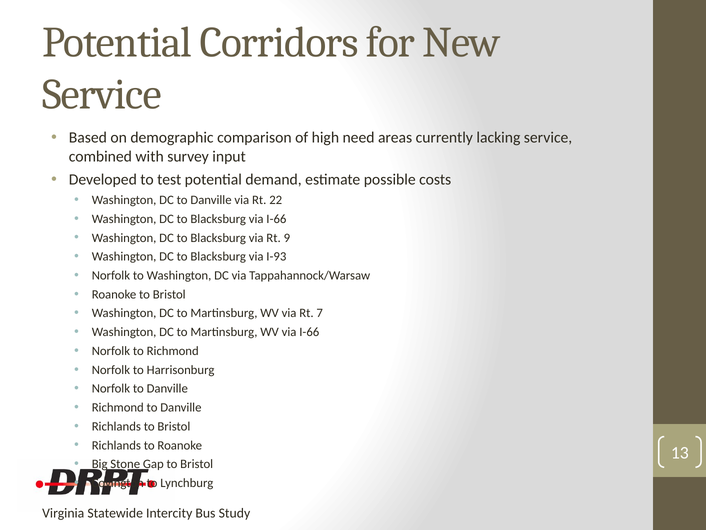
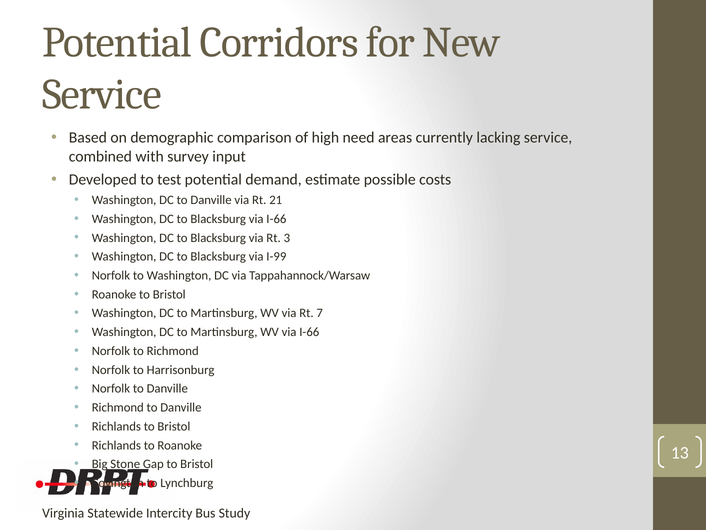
22: 22 -> 21
9: 9 -> 3
I-93: I-93 -> I-99
